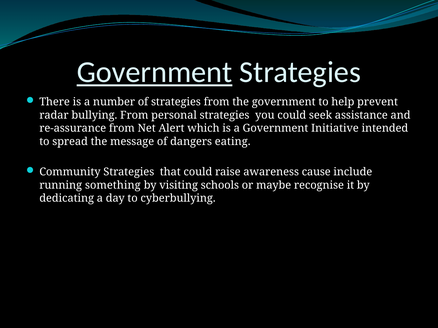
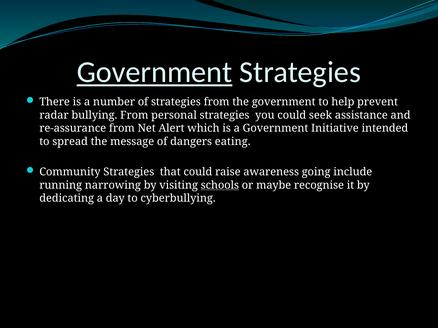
cause: cause -> going
something: something -> narrowing
schools underline: none -> present
